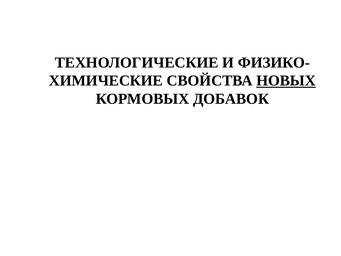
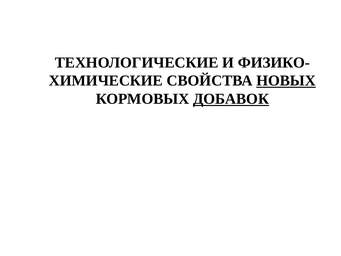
ДОБАВОК underline: none -> present
